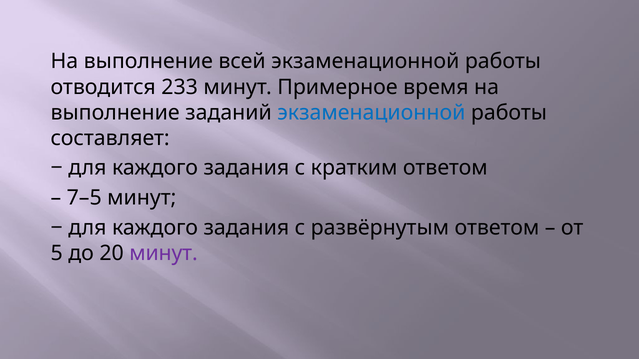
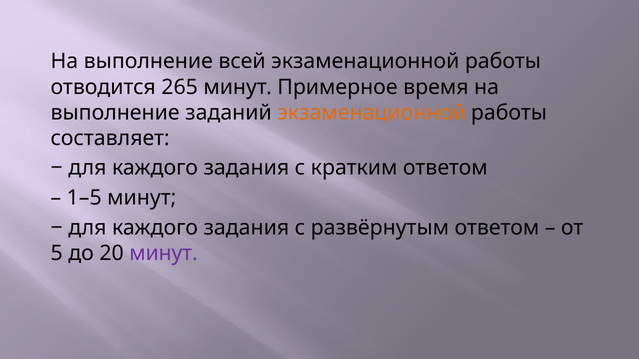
233: 233 -> 265
экзаменационной at (371, 113) colour: blue -> orange
7–5: 7–5 -> 1–5
